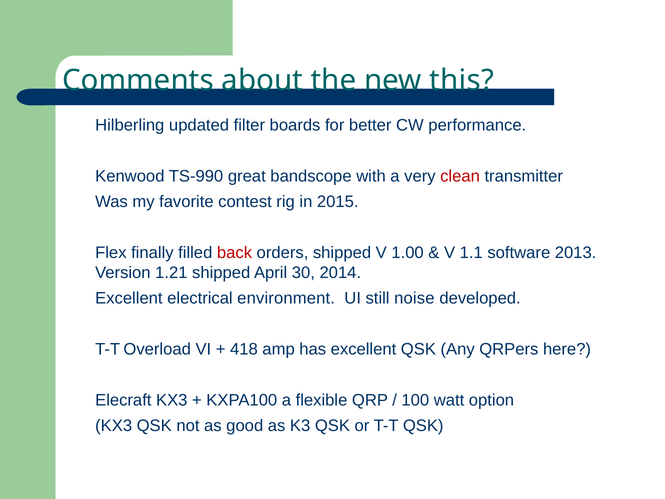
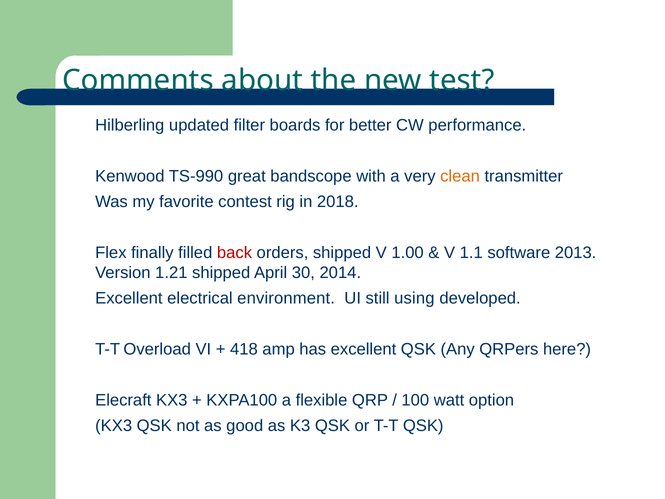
this: this -> test
clean colour: red -> orange
2015: 2015 -> 2018
noise: noise -> using
